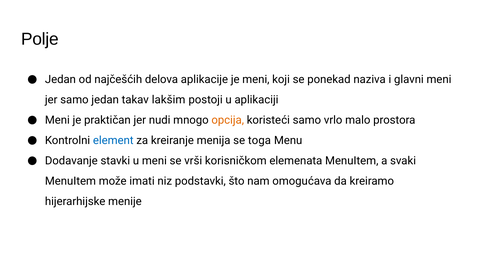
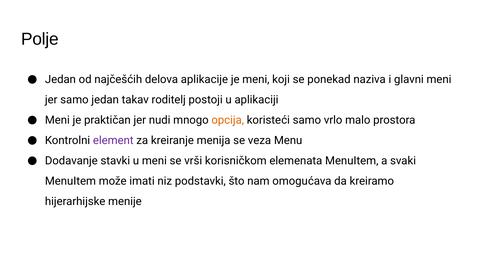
lakšim: lakšim -> roditelj
element colour: blue -> purple
toga: toga -> veza
